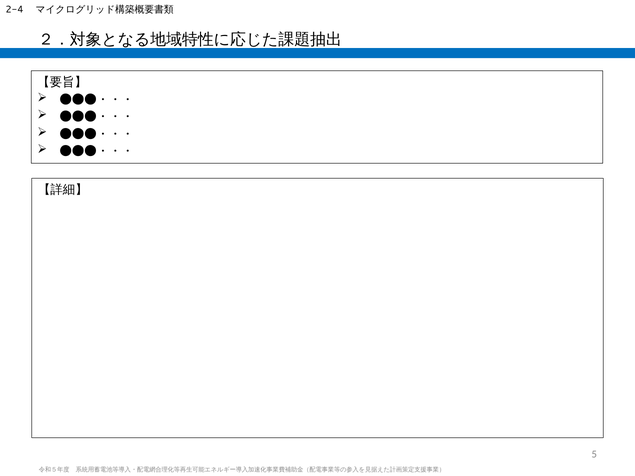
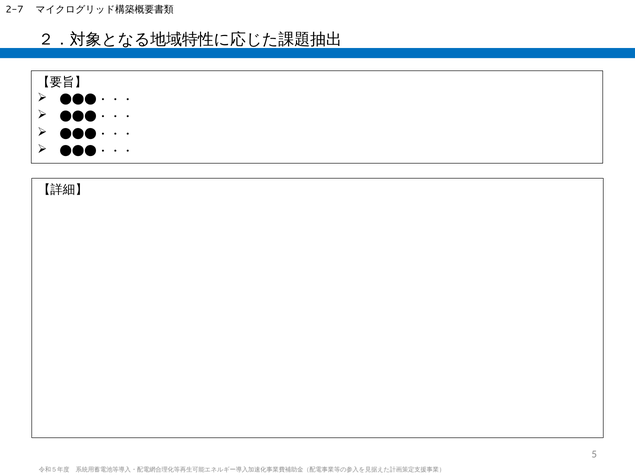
2-4: 2-4 -> 2-7
